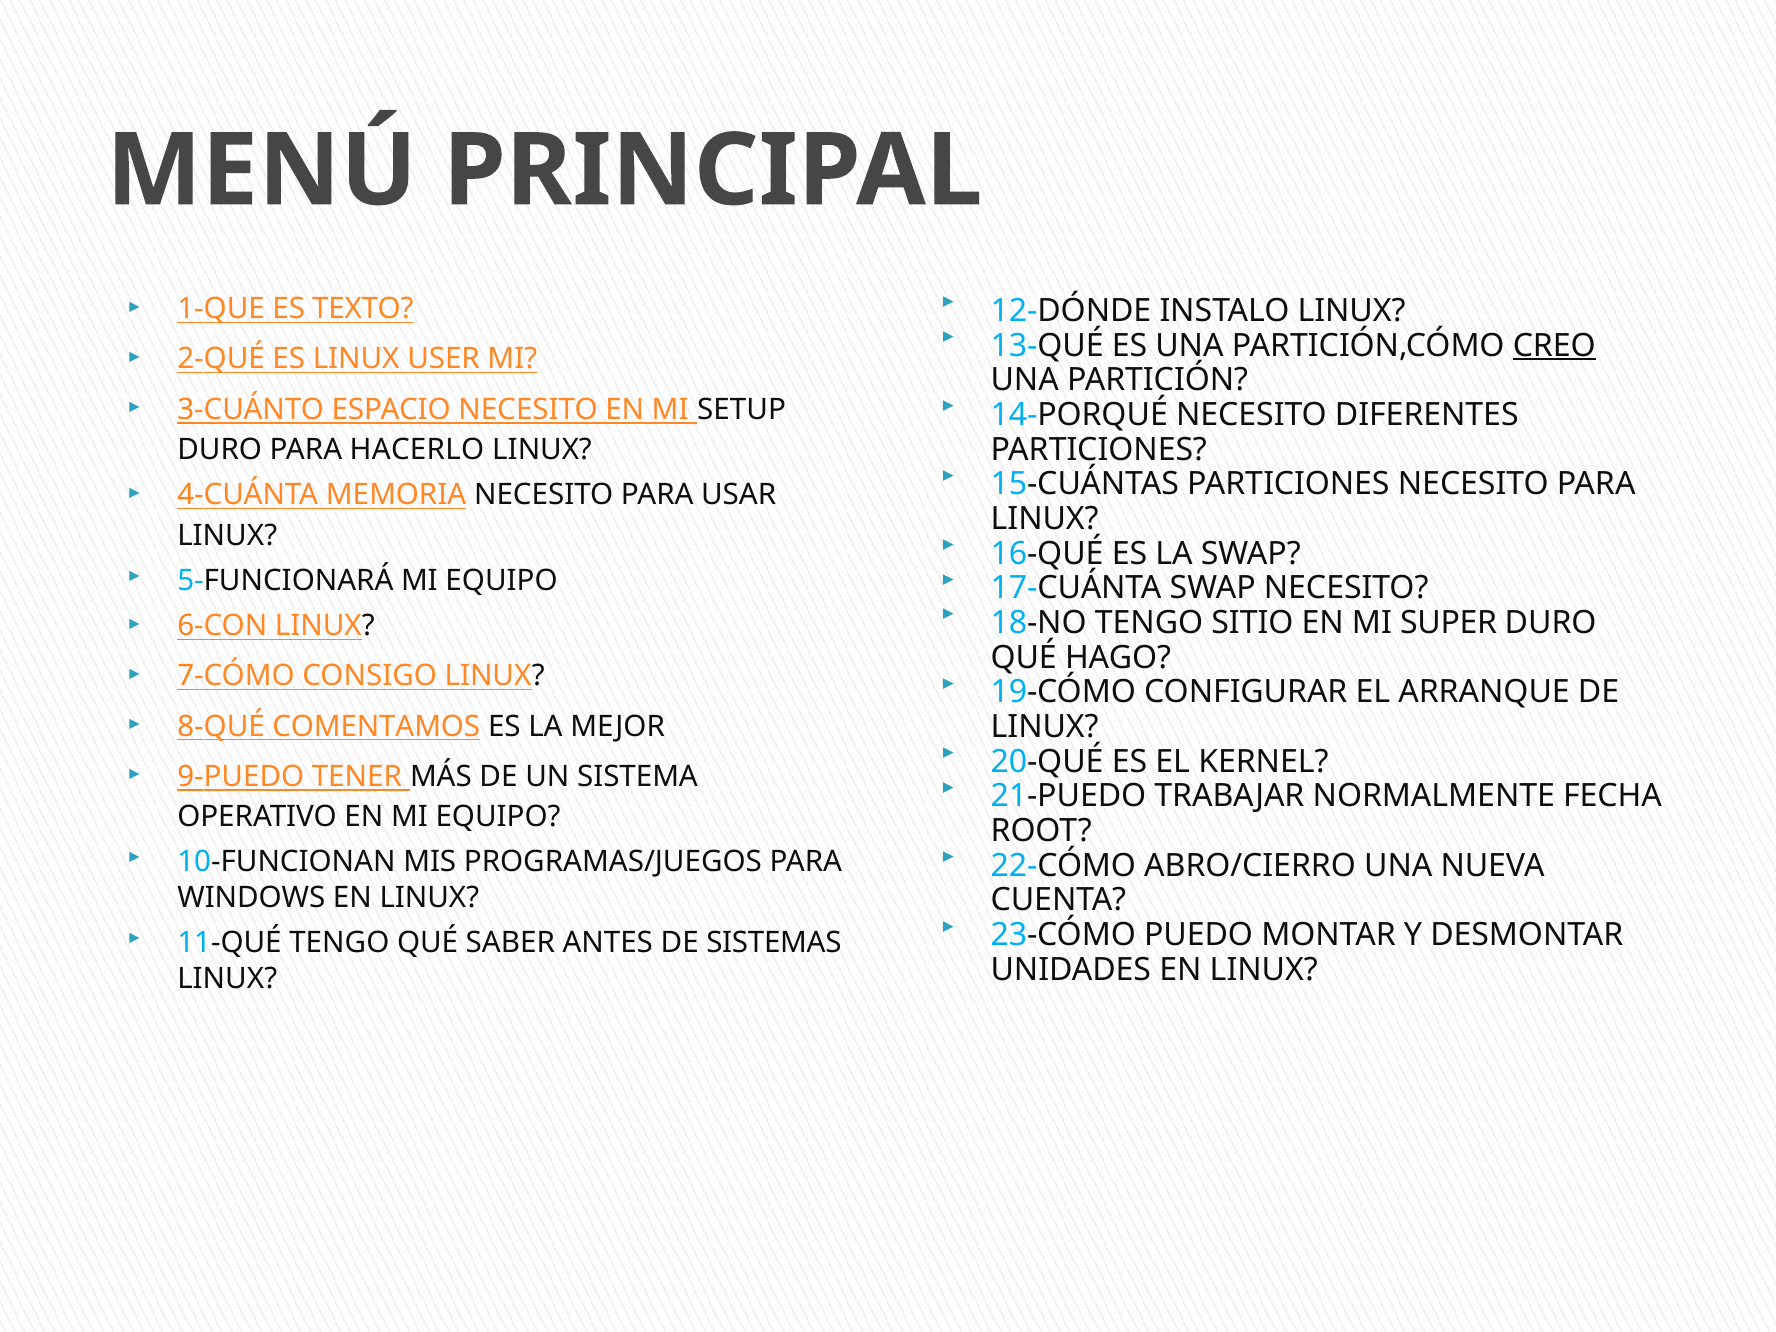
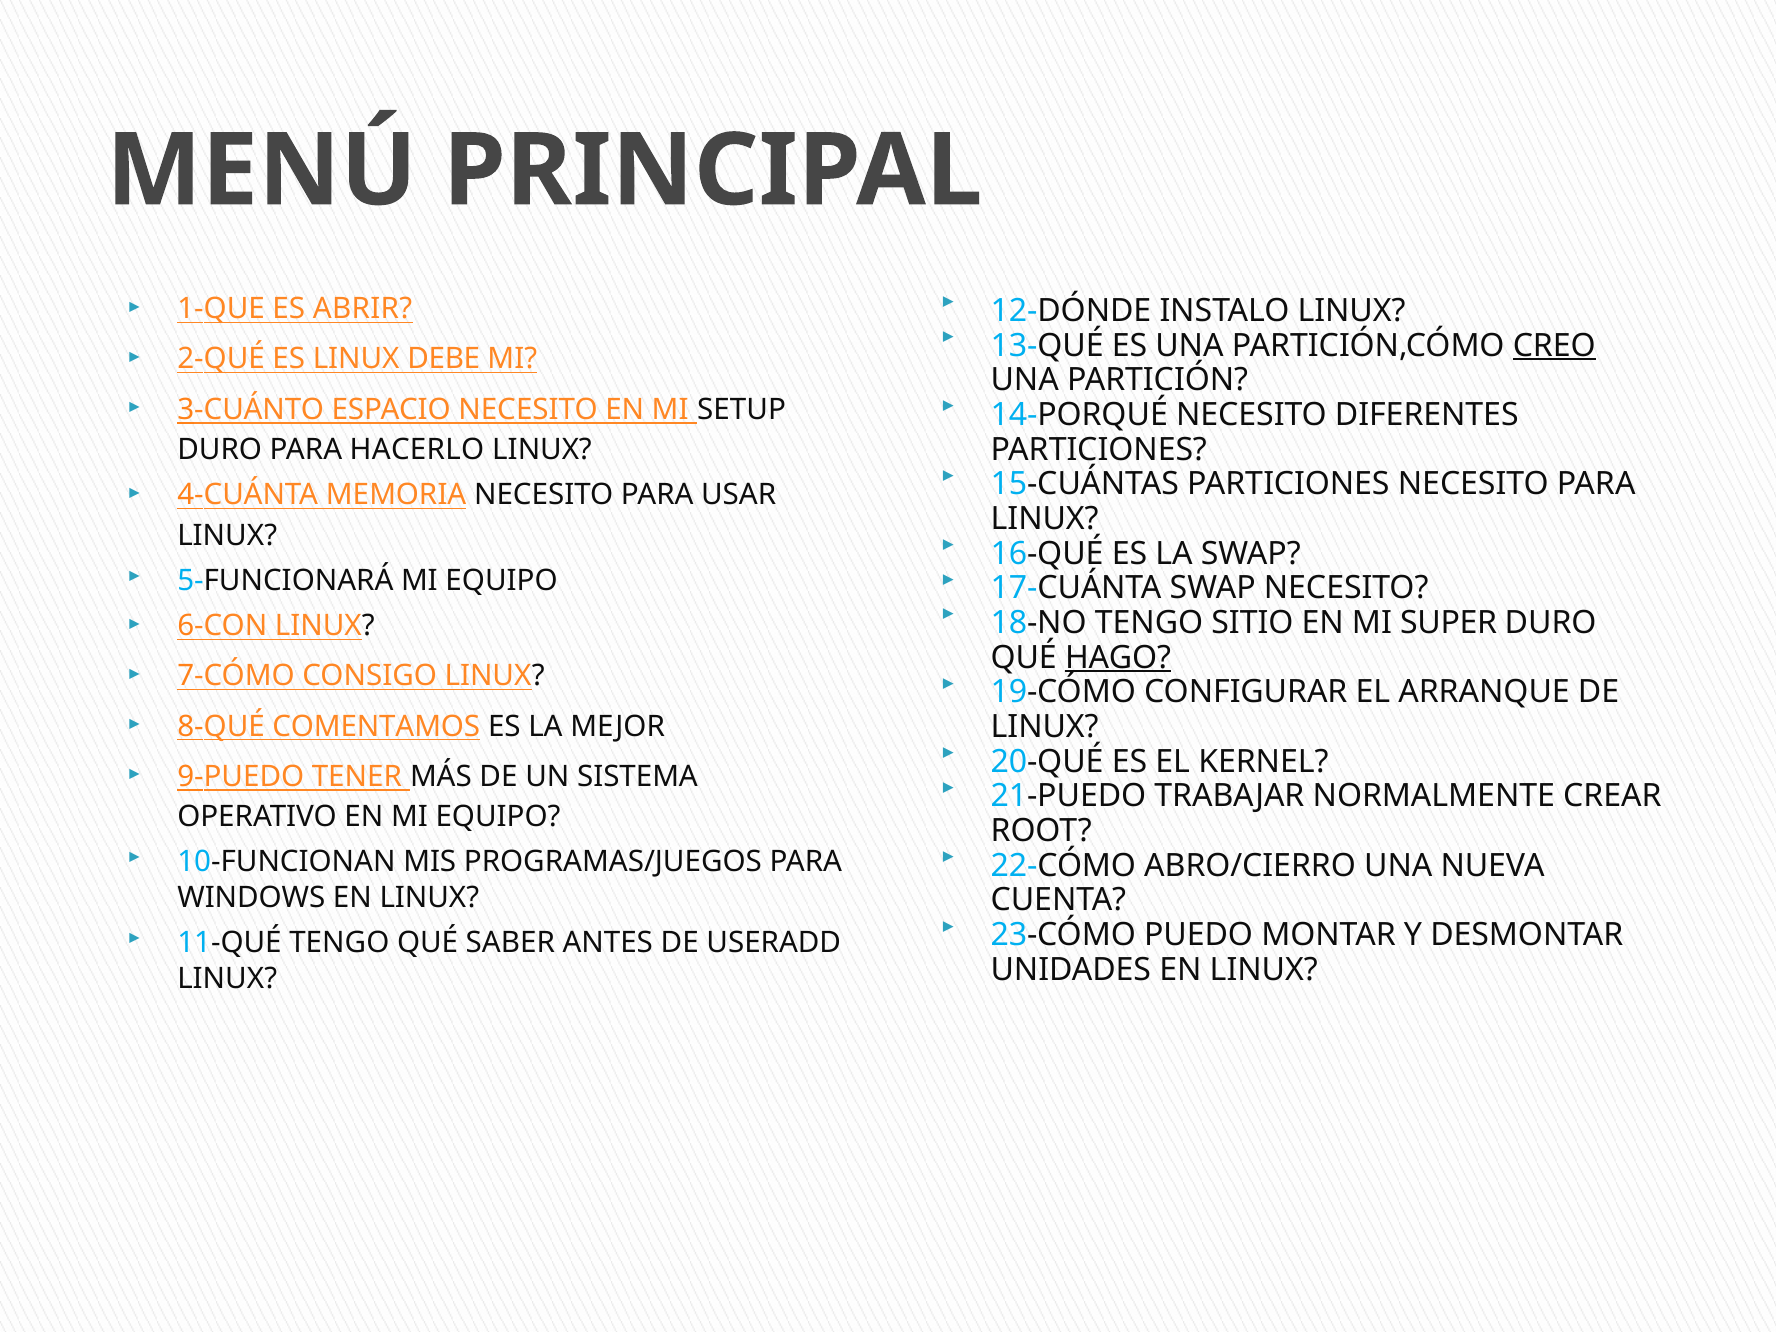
TEXTO: TEXTO -> ABRIR
USER: USER -> DEBE
HAGO underline: none -> present
FECHA: FECHA -> CREAR
SISTEMAS: SISTEMAS -> USERADD
